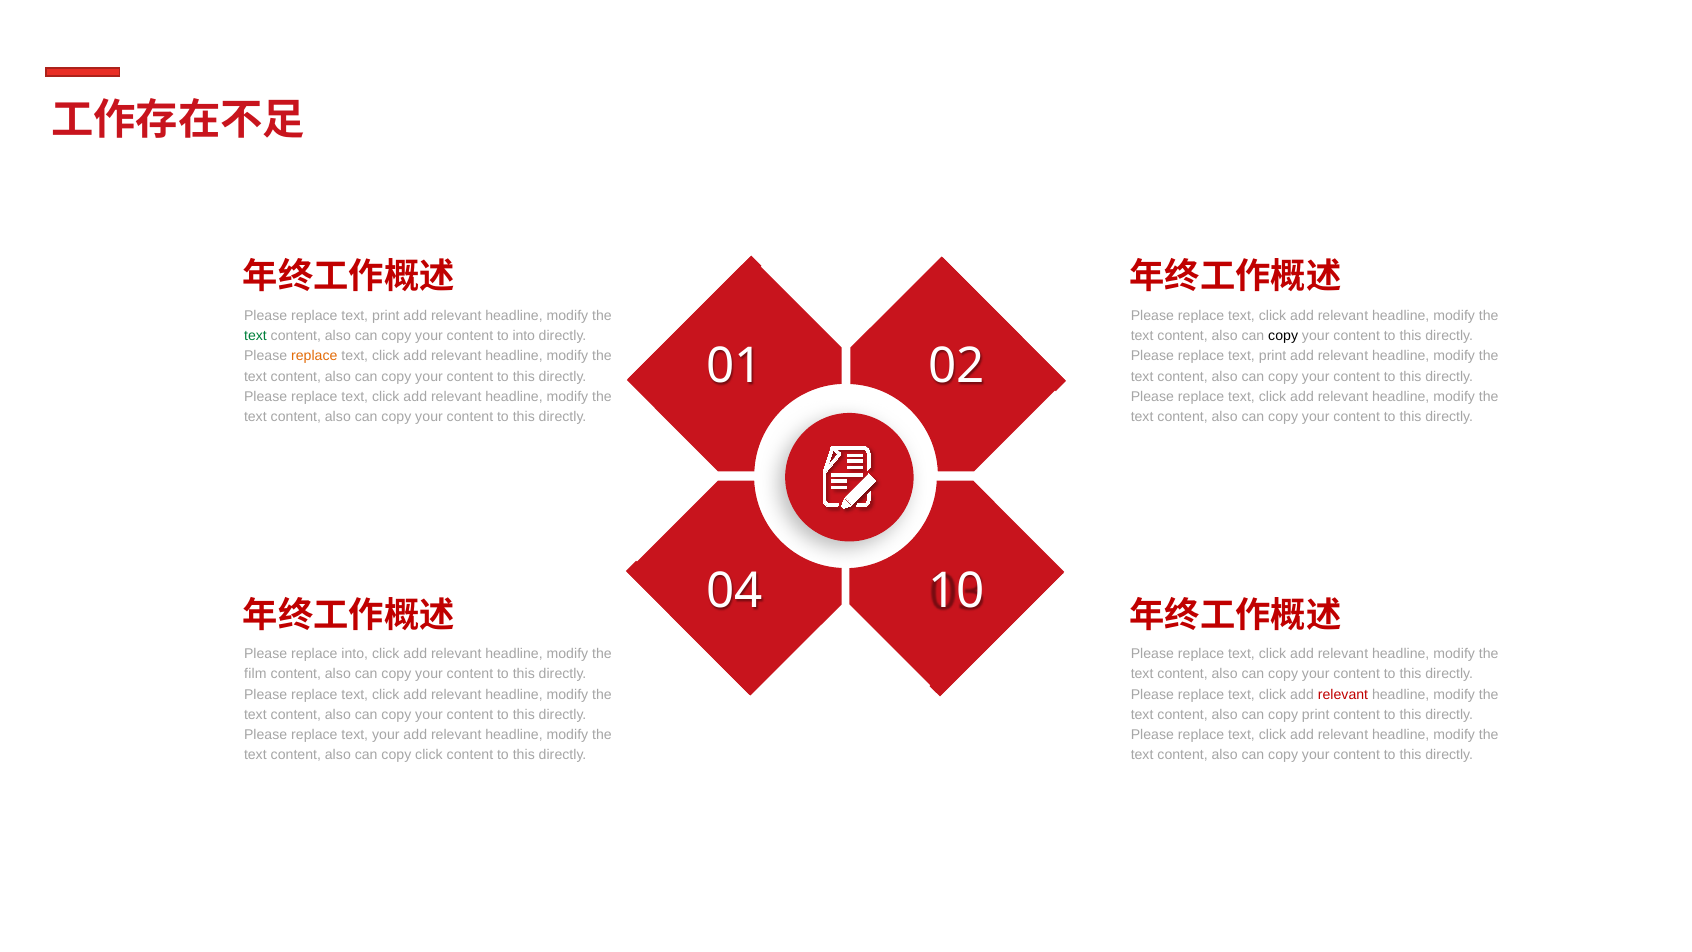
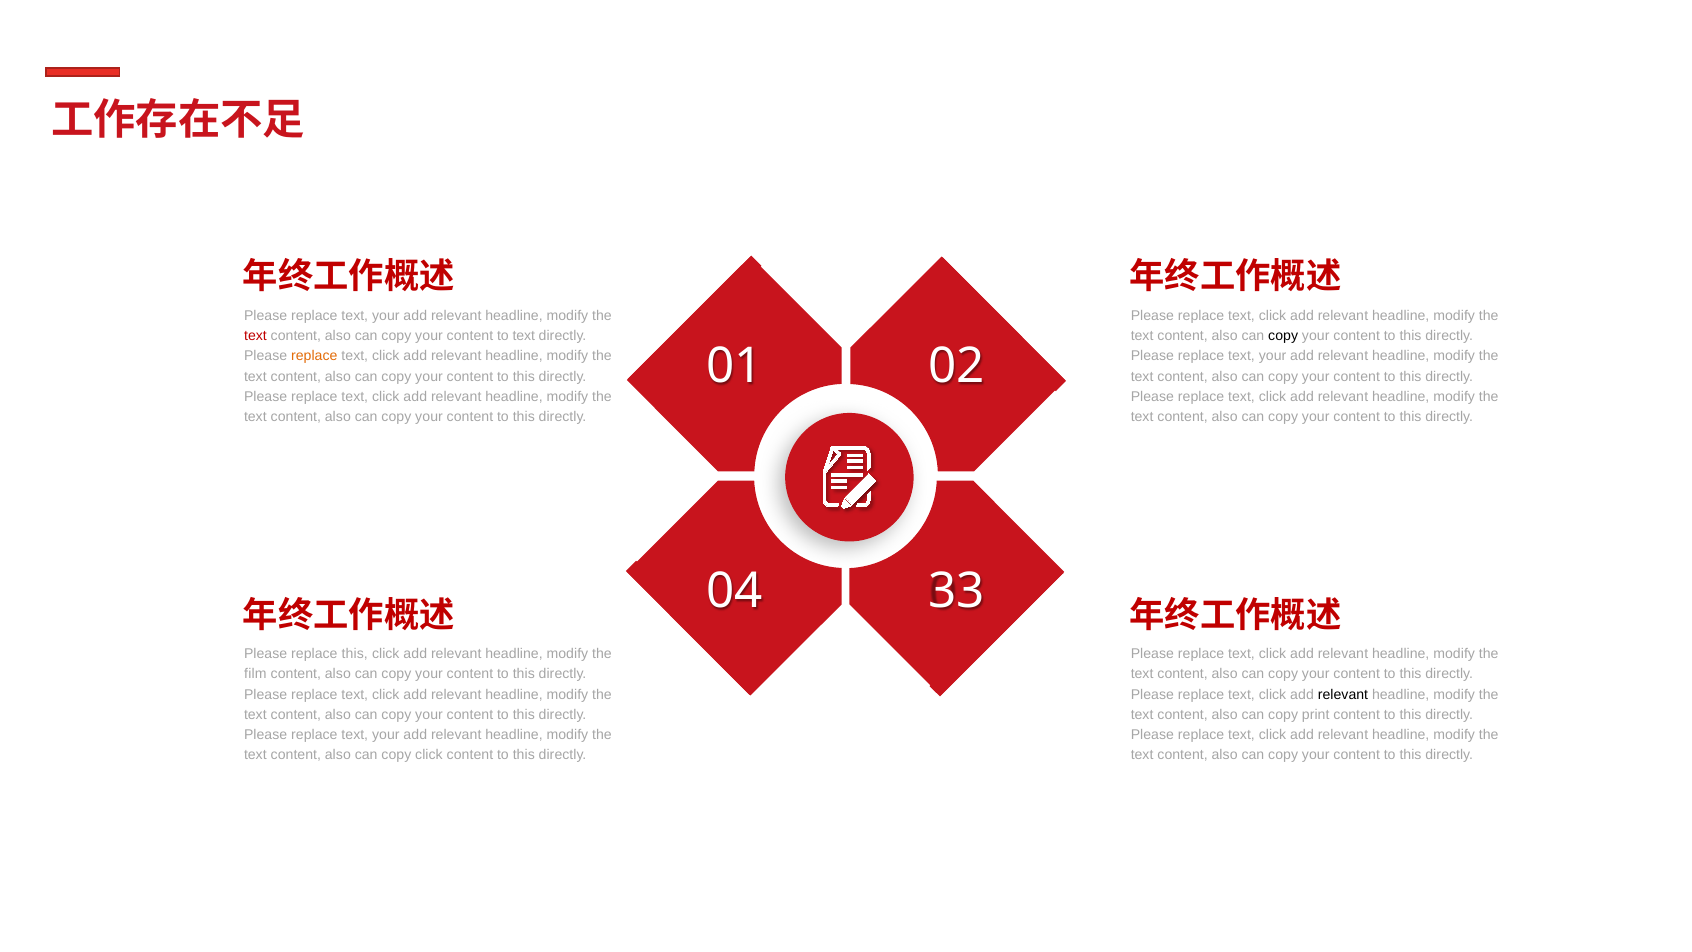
print at (386, 316): print -> your
text at (255, 336) colour: green -> red
to into: into -> text
print at (1273, 356): print -> your
10: 10 -> 33
replace into: into -> this
relevant at (1343, 694) colour: red -> black
